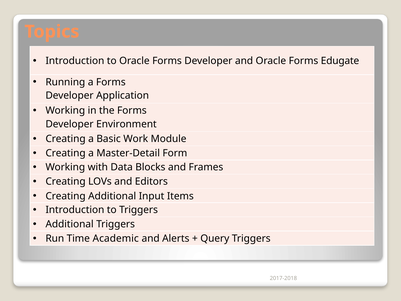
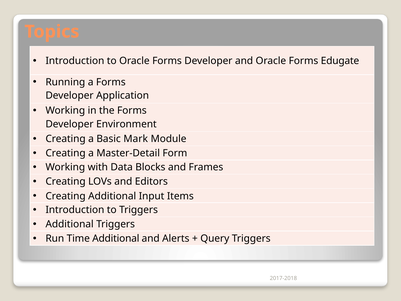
Work: Work -> Mark
Time Academic: Academic -> Additional
